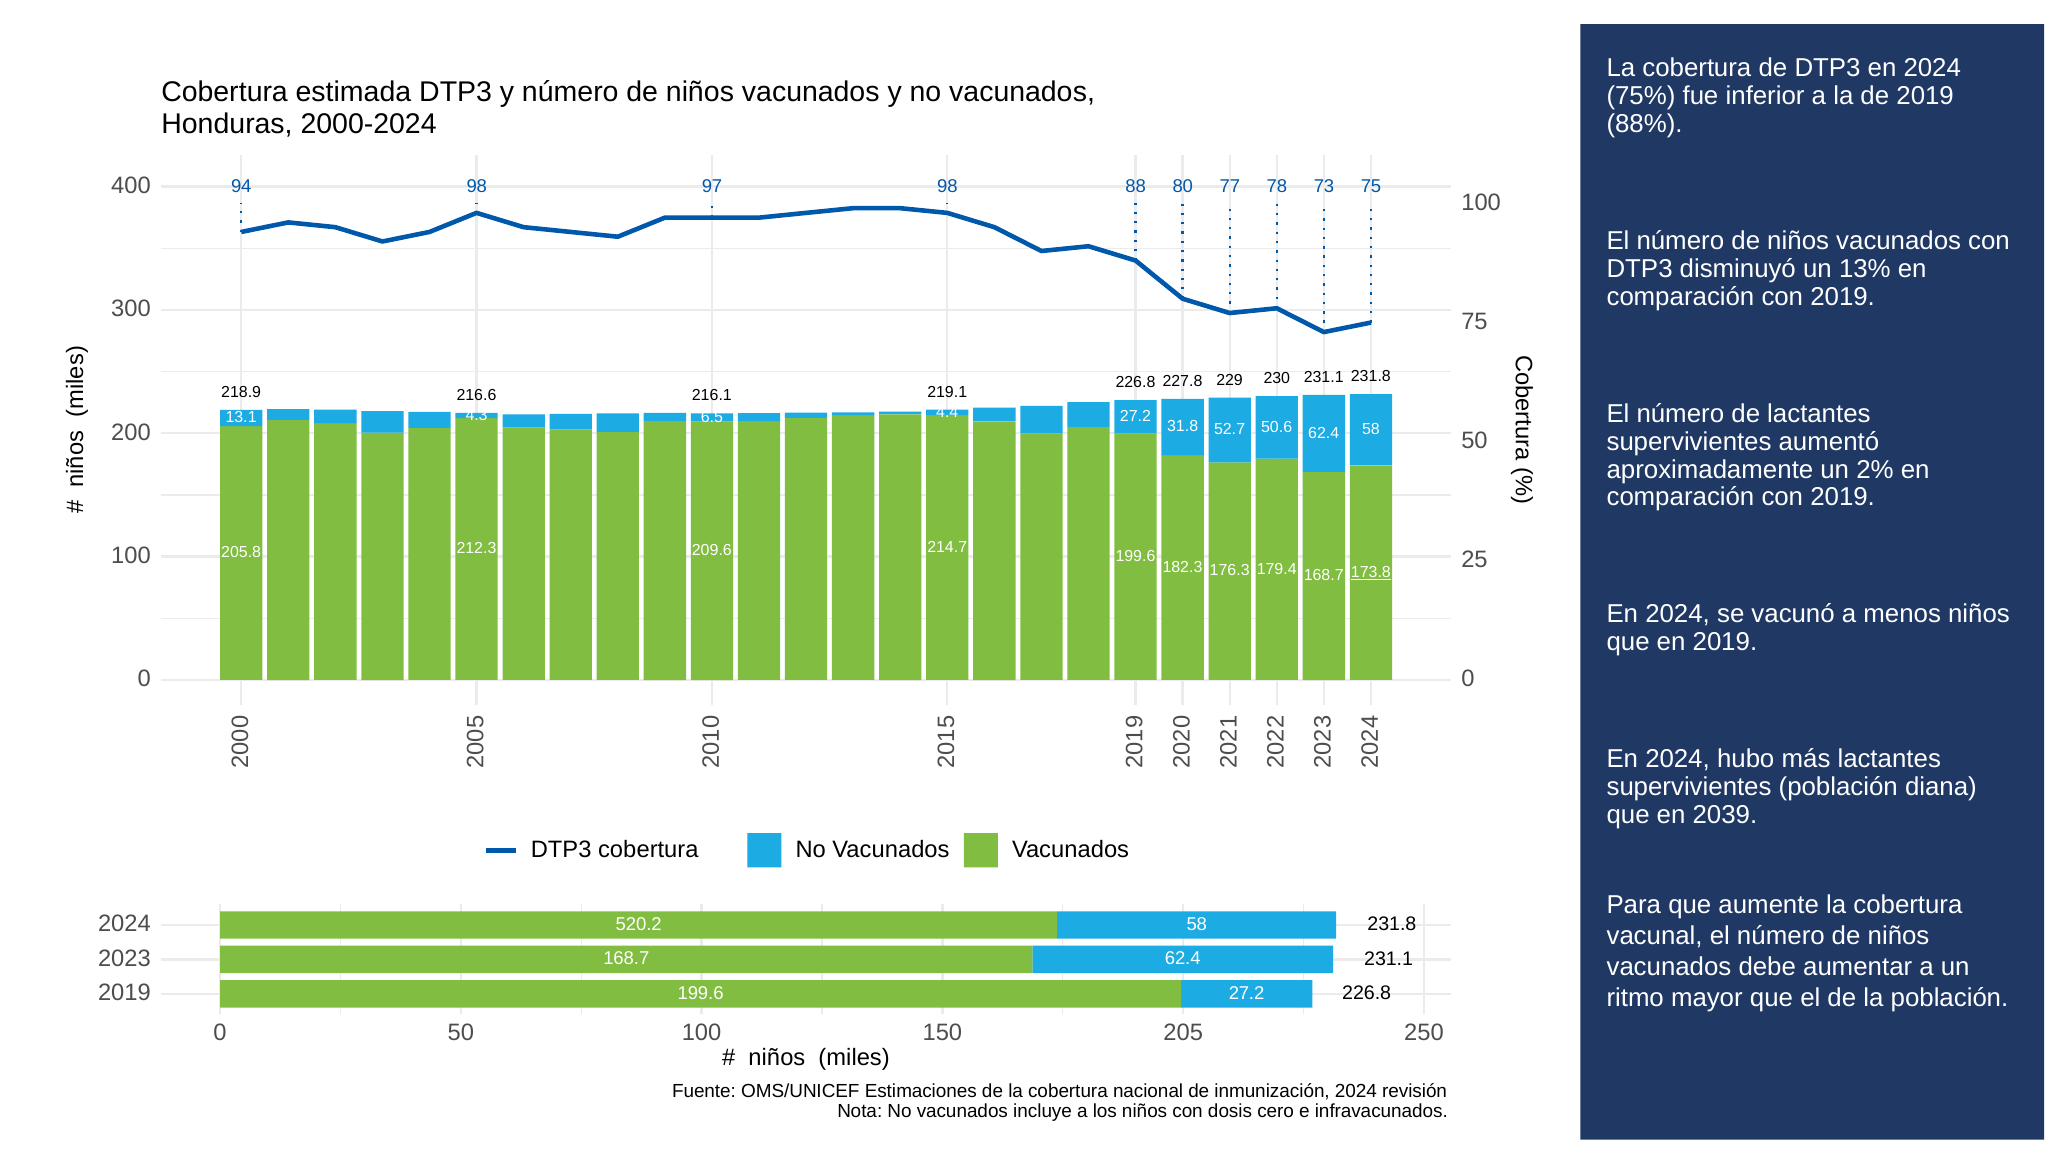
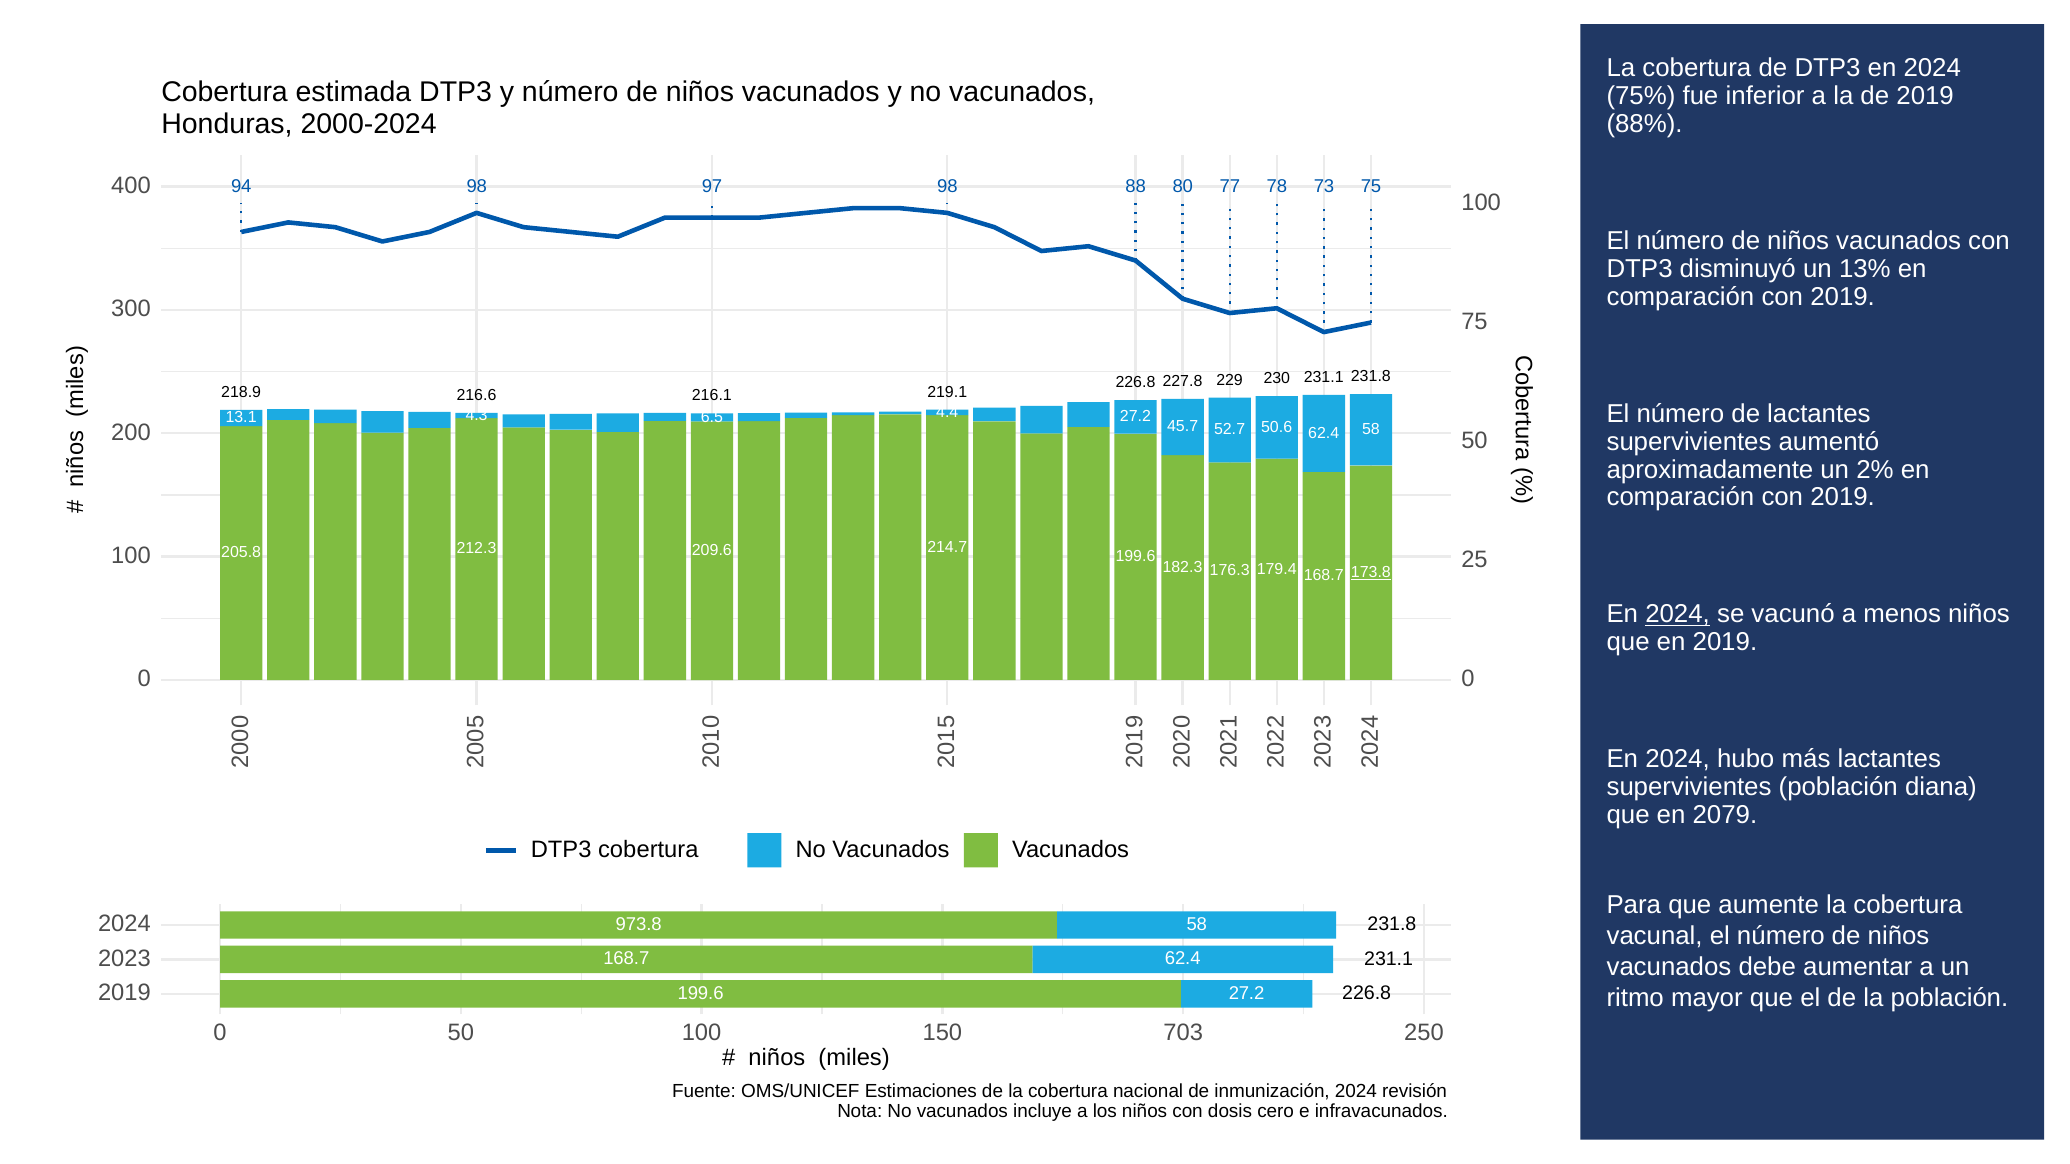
31.8: 31.8 -> 45.7
2024 at (1678, 615) underline: none -> present
2039: 2039 -> 2079
520.2: 520.2 -> 973.8
205: 205 -> 703
